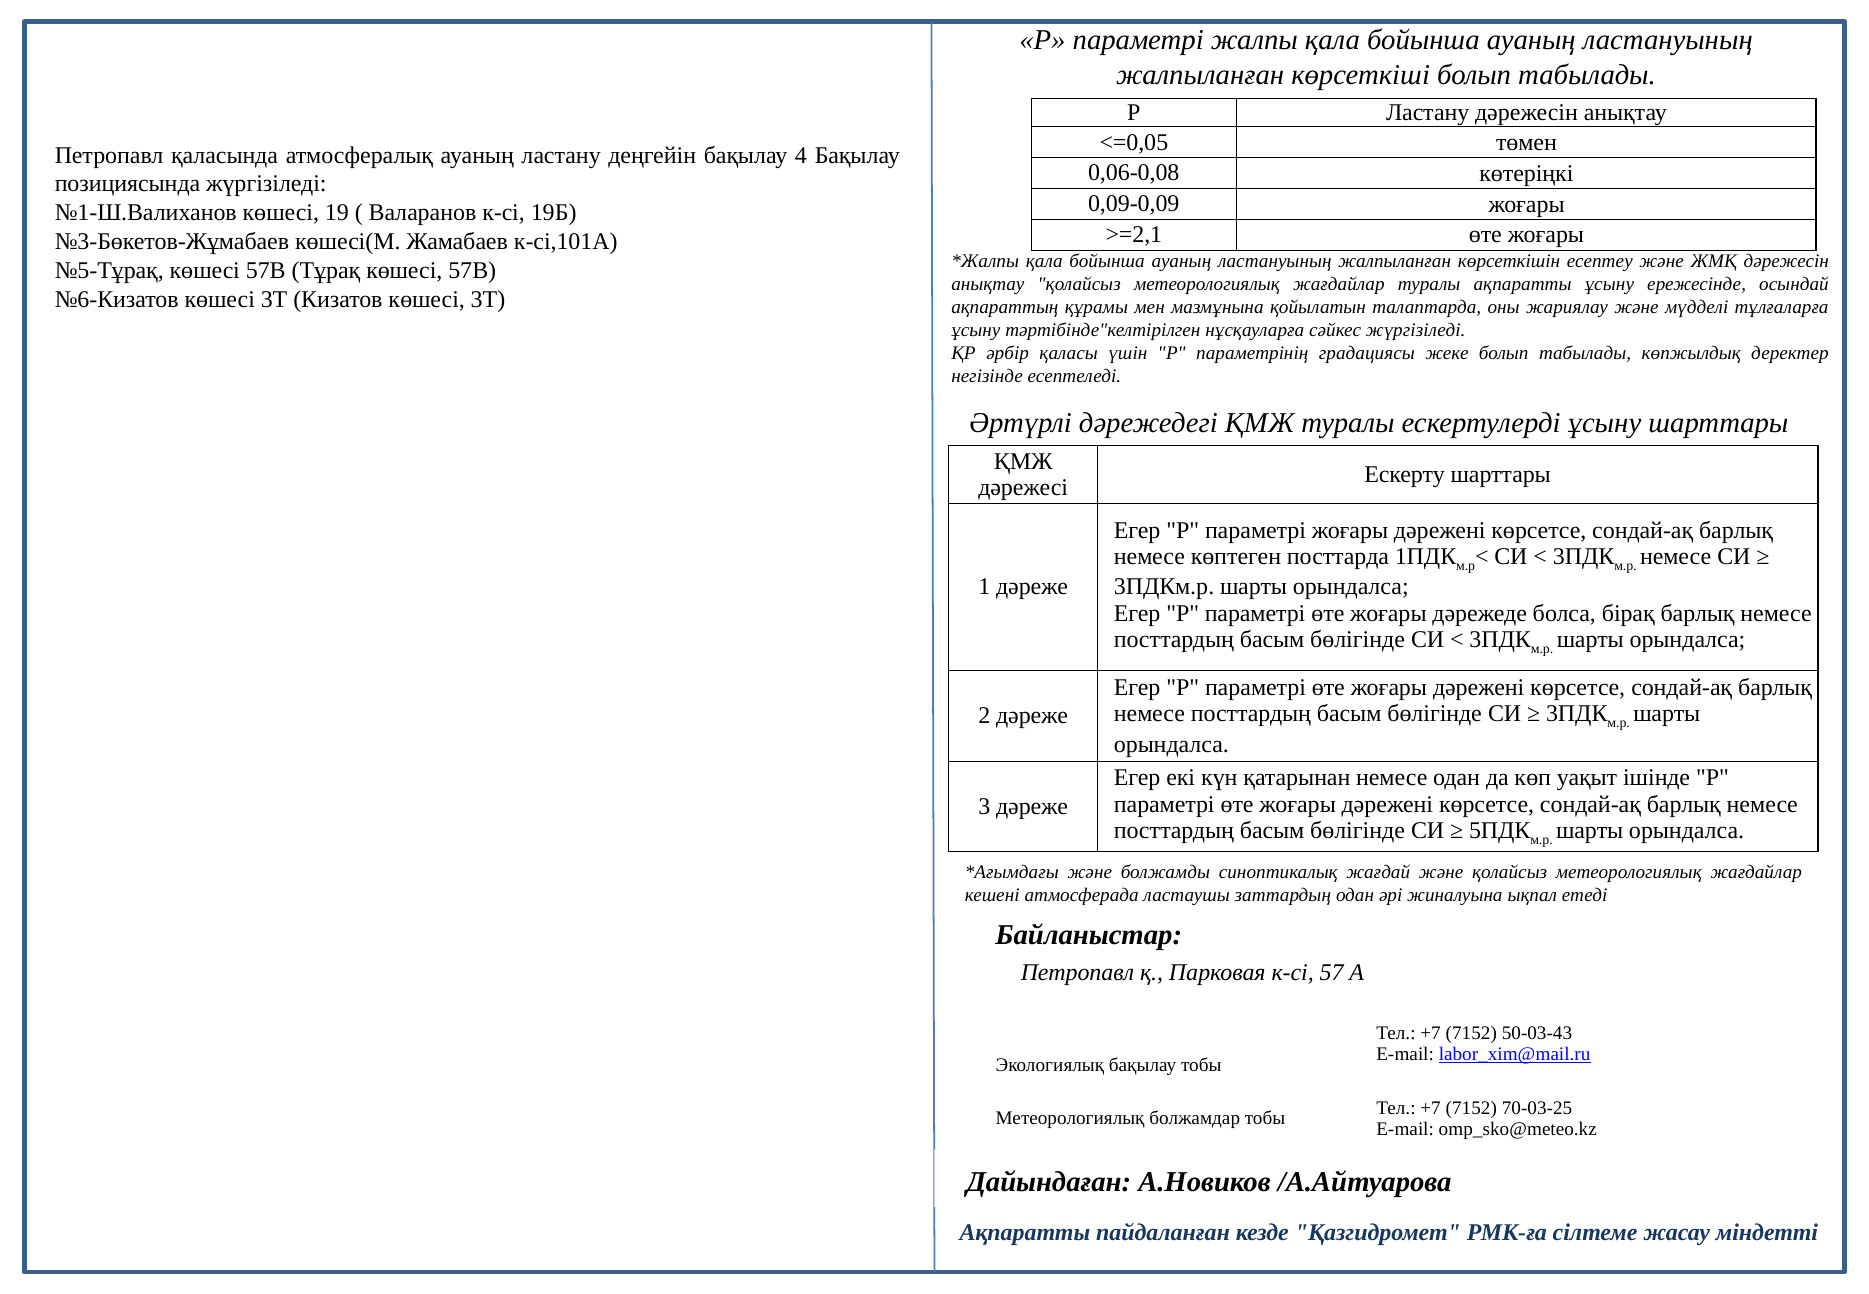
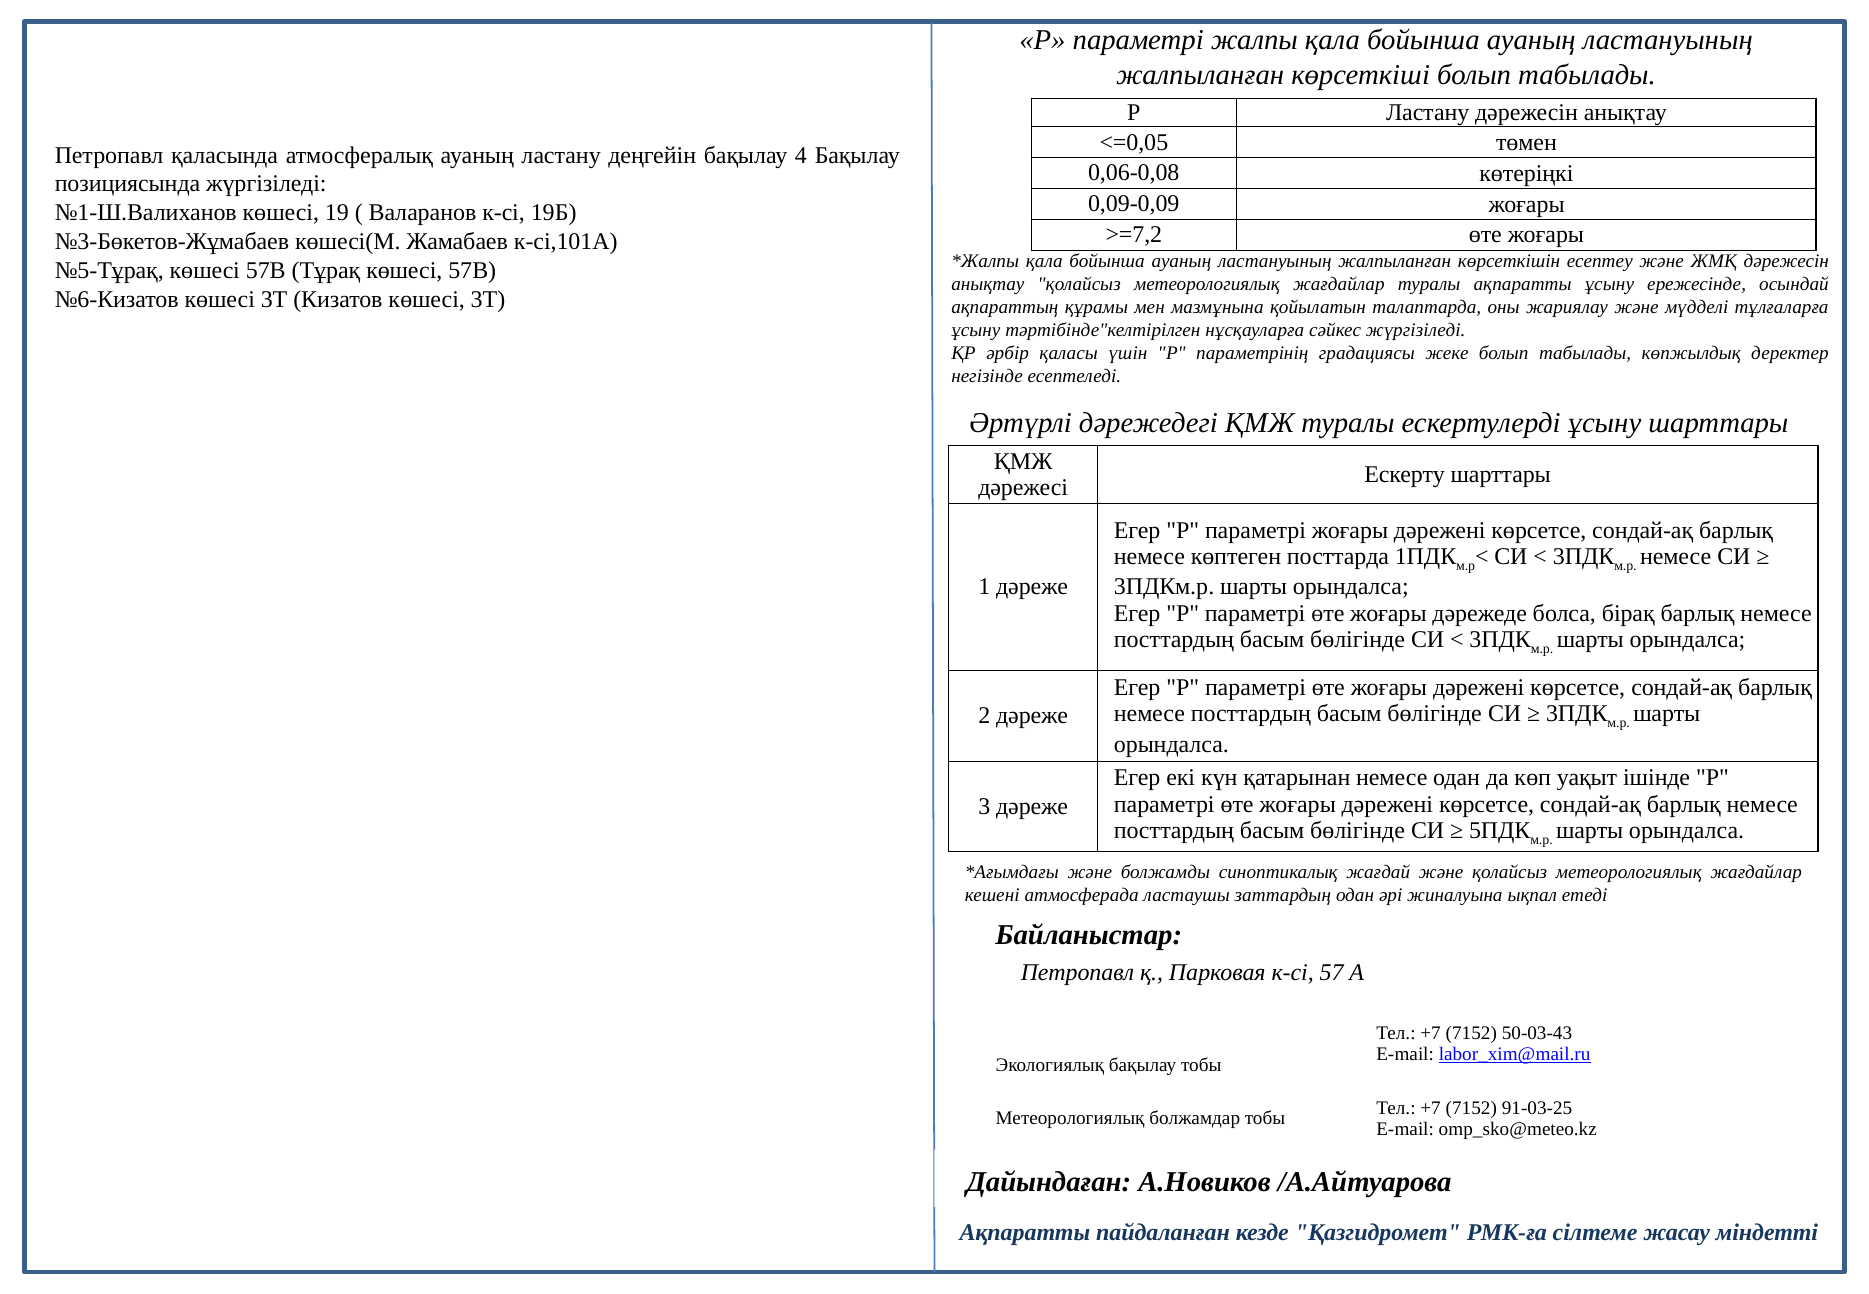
>=2,1: >=2,1 -> >=7,2
70-03-25: 70-03-25 -> 91-03-25
